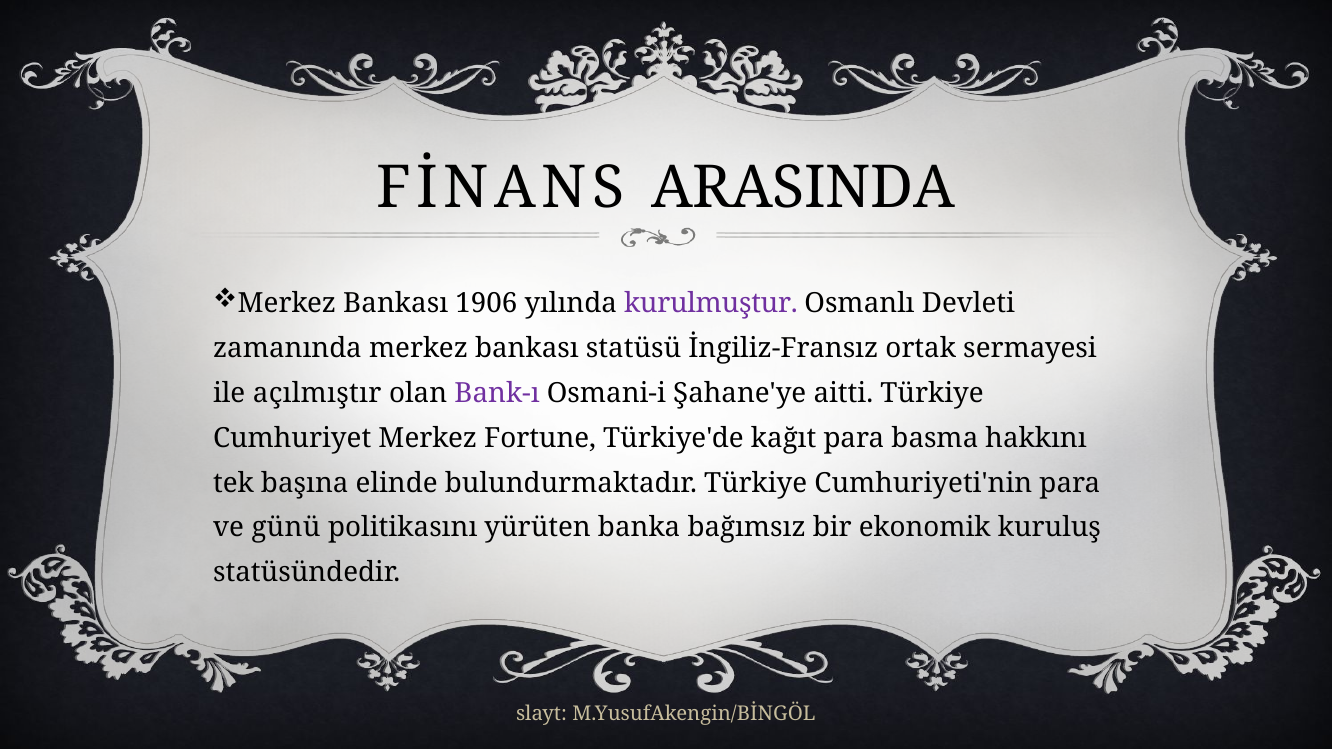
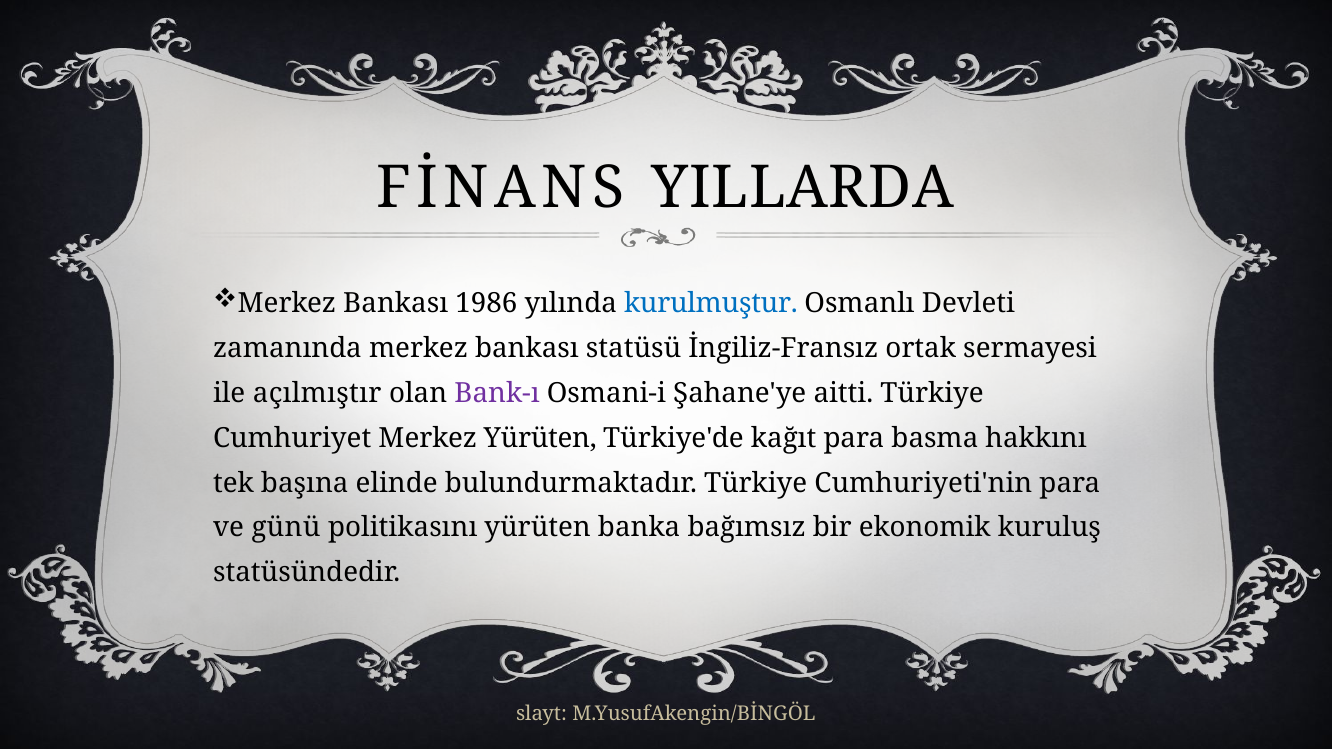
ARASINDA: ARASINDA -> YILLARDA
1906: 1906 -> 1986
kurulmuştur colour: purple -> blue
Merkez Fortune: Fortune -> Yürüten
